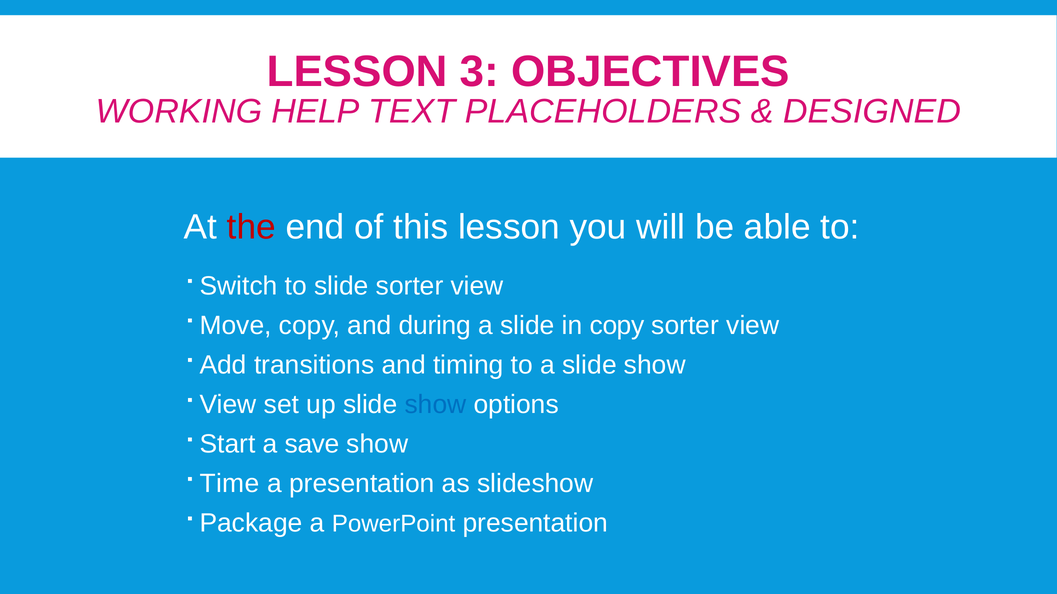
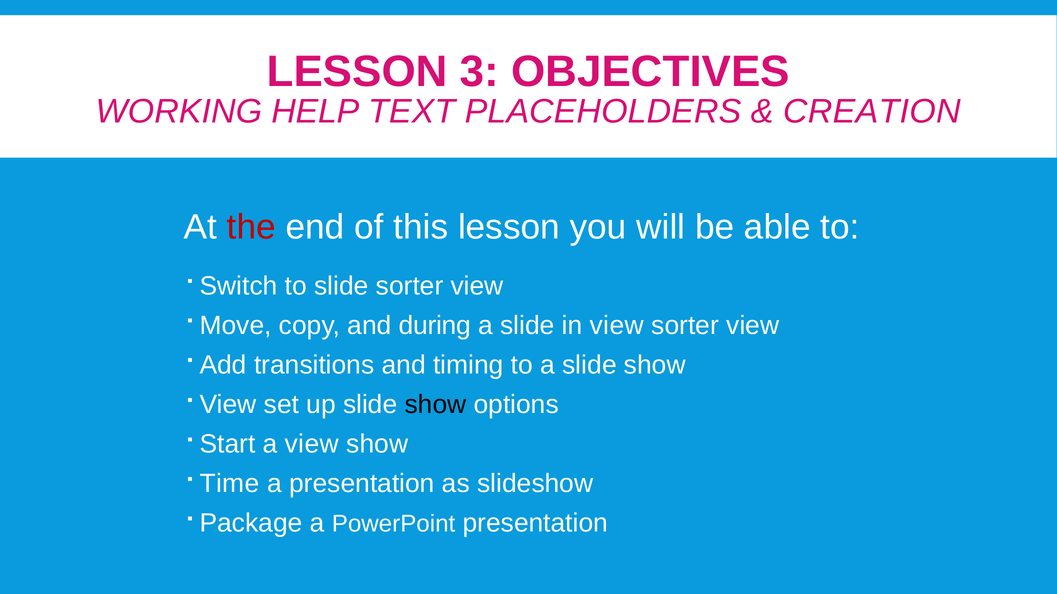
DESIGNED: DESIGNED -> CREATION
in copy: copy -> view
show at (436, 405) colour: blue -> black
a save: save -> view
